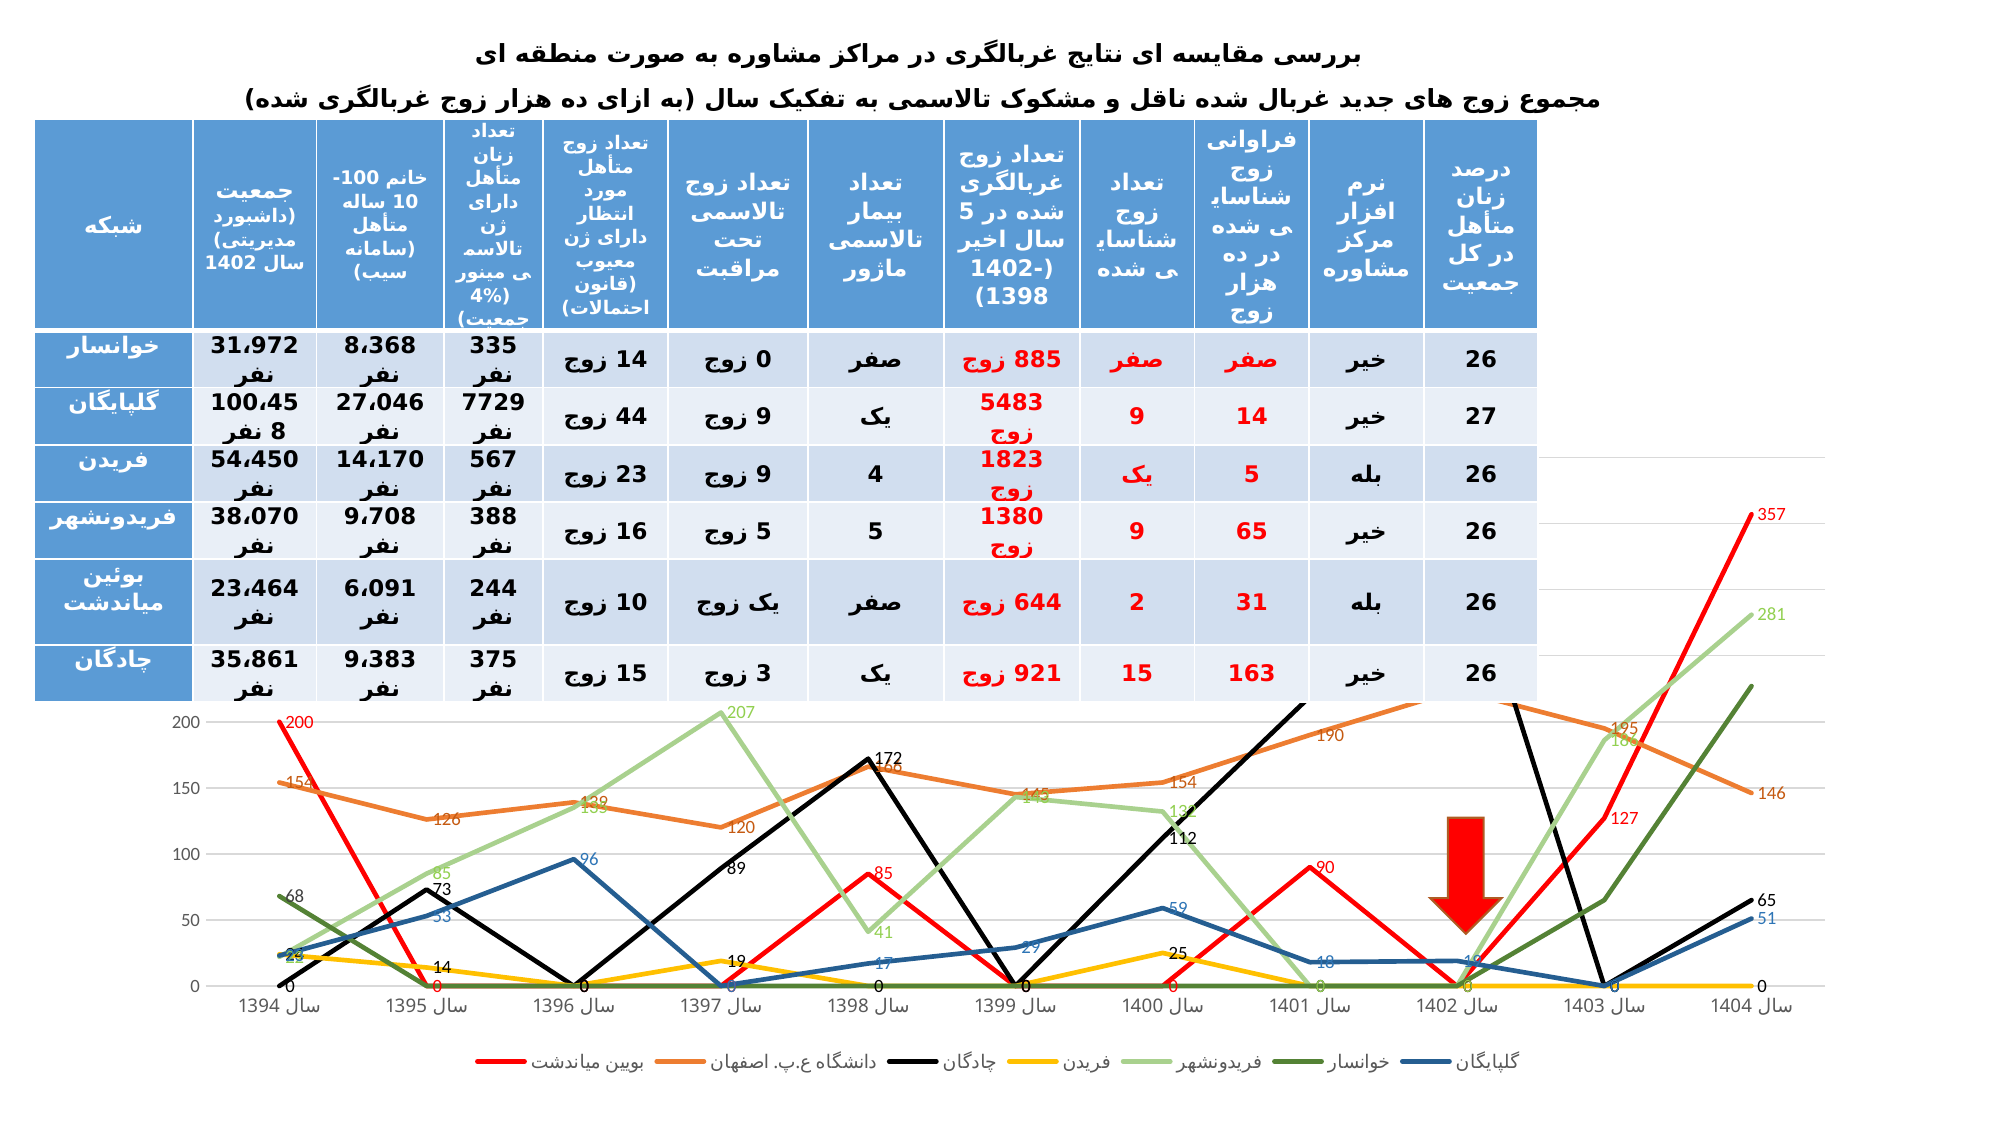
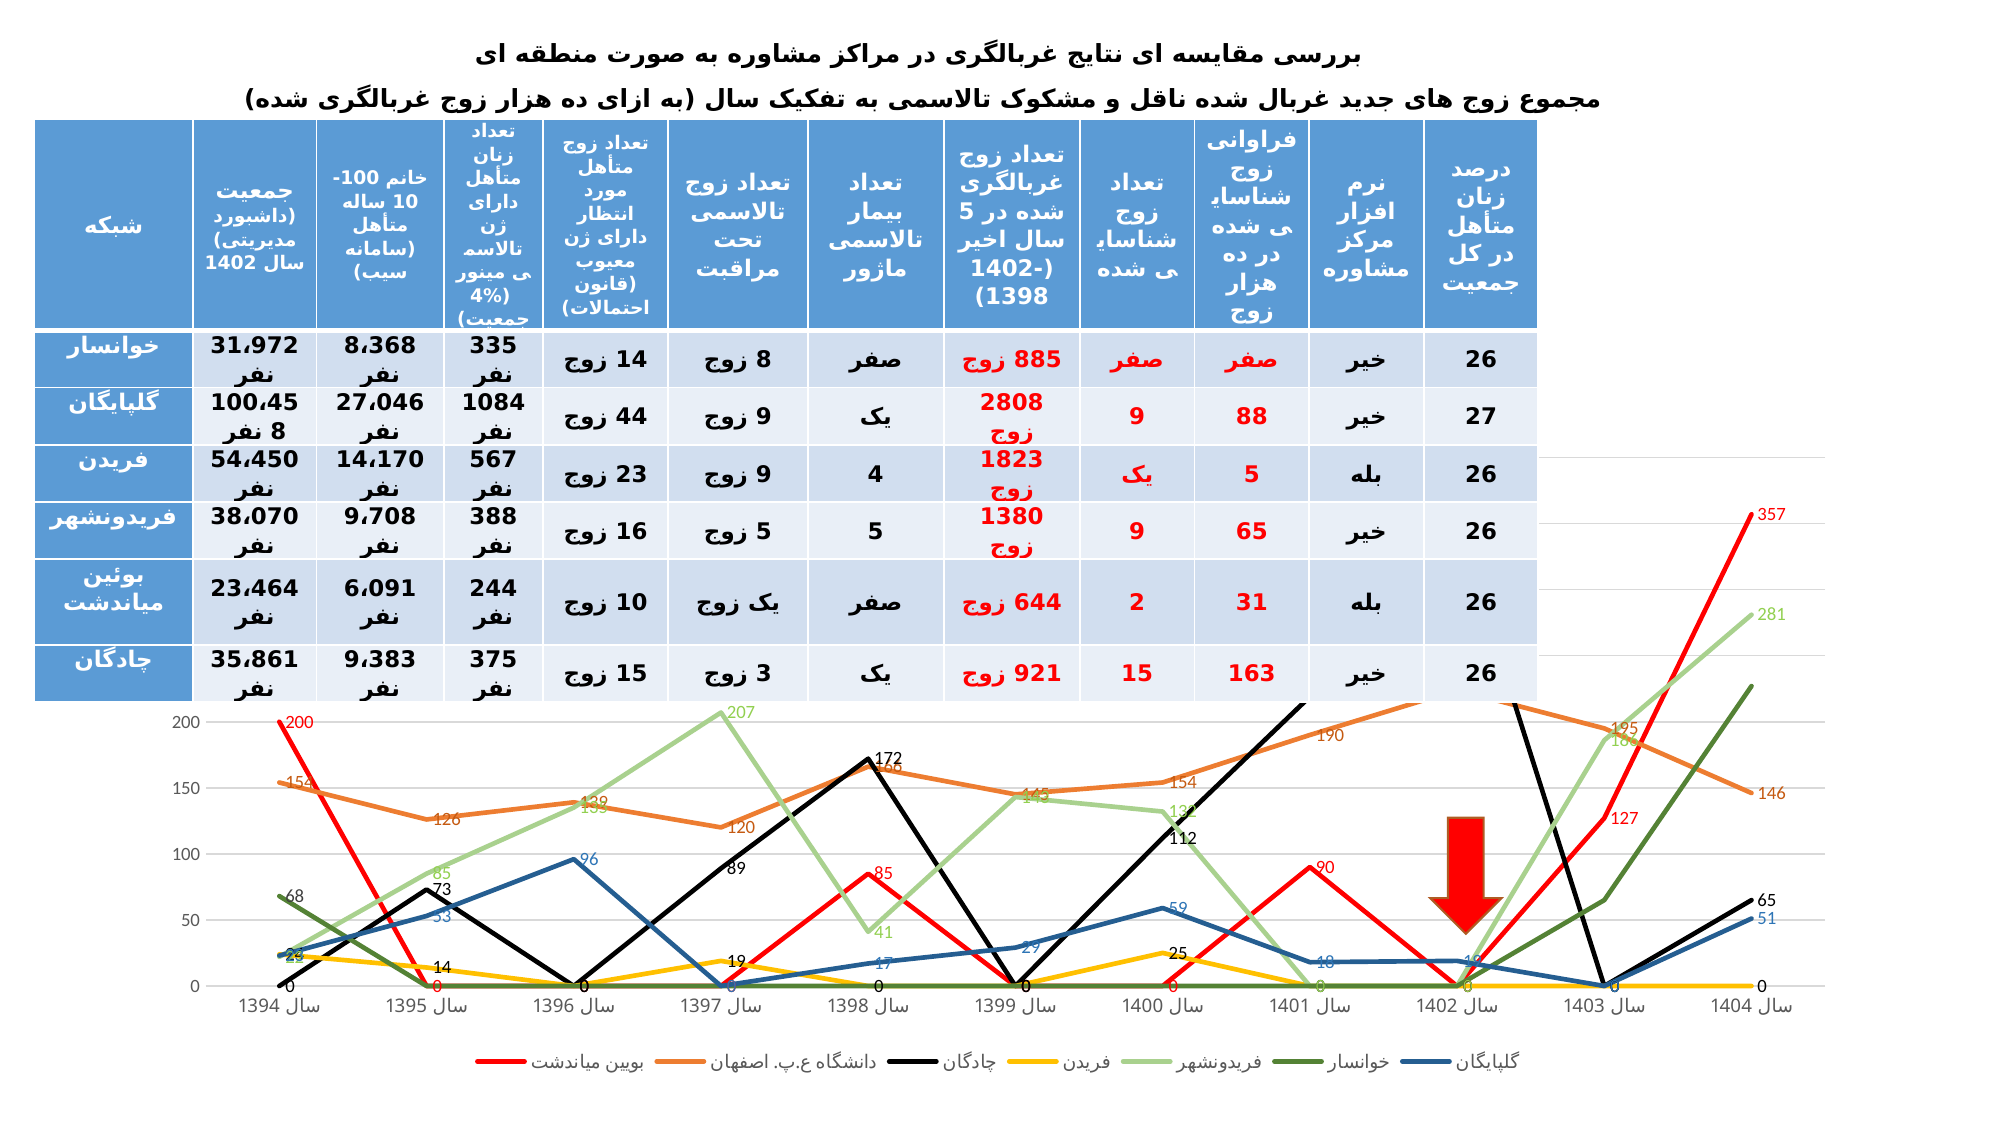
0 at (764, 360): 0 -> 8
7729: 7729 -> 1084
5483: 5483 -> 2808
9 14: 14 -> 88
